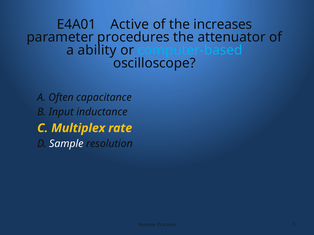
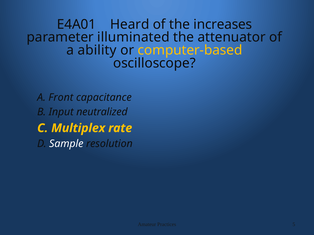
Active: Active -> Heard
procedures: procedures -> illuminated
computer-based colour: light blue -> yellow
Often: Often -> Front
inductance: inductance -> neutralized
